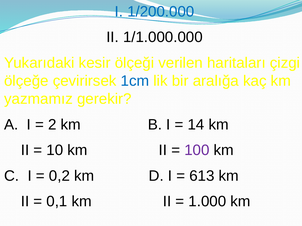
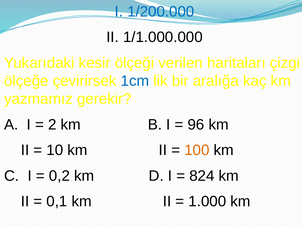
14: 14 -> 96
100 colour: purple -> orange
613: 613 -> 824
